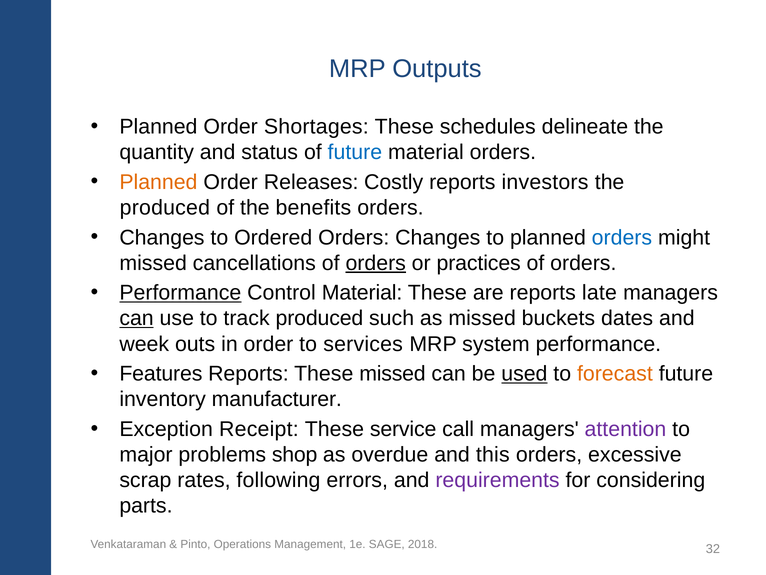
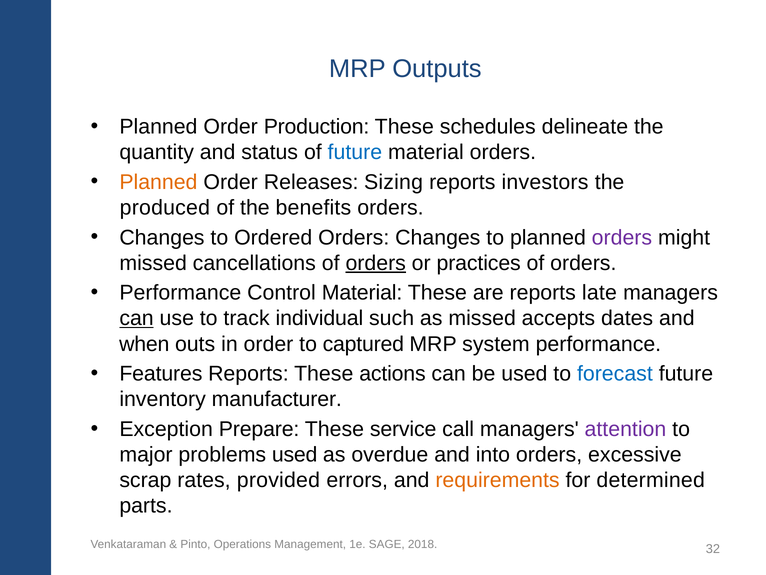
Shortages: Shortages -> Production
Costly: Costly -> Sizing
orders at (622, 237) colour: blue -> purple
Performance at (180, 293) underline: present -> none
track produced: produced -> individual
buckets: buckets -> accepts
week: week -> when
services: services -> captured
These missed: missed -> actions
used at (524, 374) underline: present -> none
forecast colour: orange -> blue
Receipt: Receipt -> Prepare
problems shop: shop -> used
this: this -> into
following: following -> provided
requirements colour: purple -> orange
considering: considering -> determined
